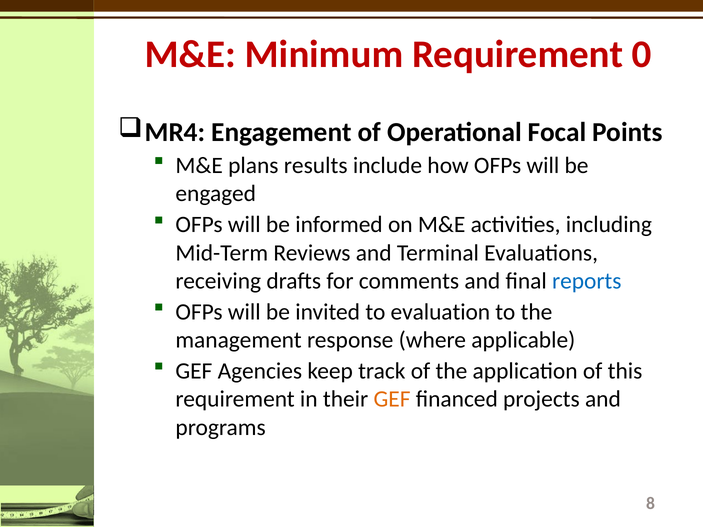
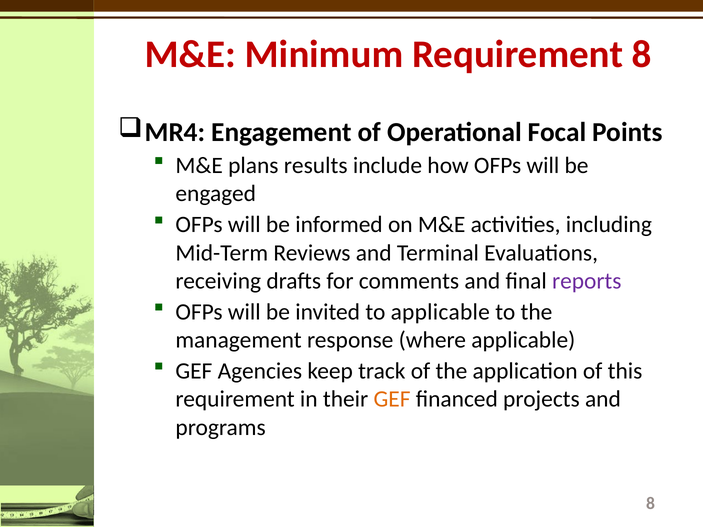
Requirement 0: 0 -> 8
reports colour: blue -> purple
to evaluation: evaluation -> applicable
